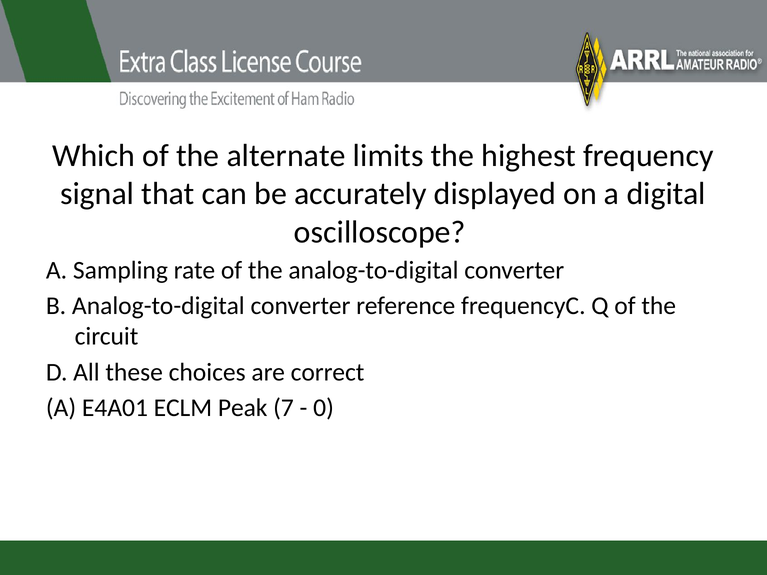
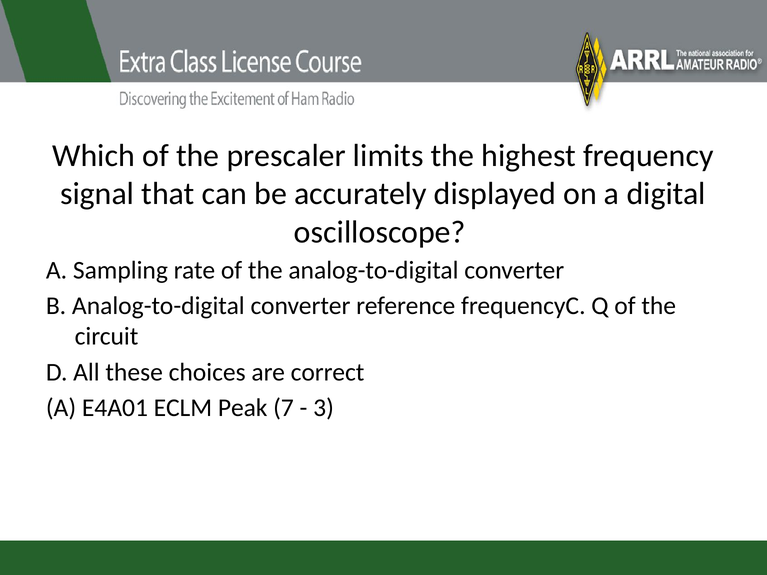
alternate: alternate -> prescaler
0: 0 -> 3
